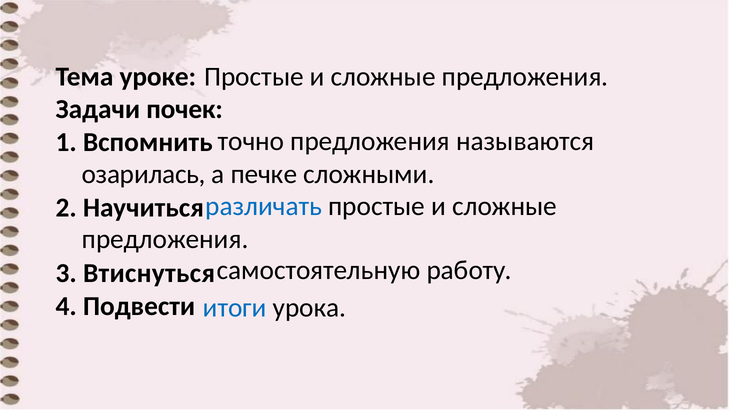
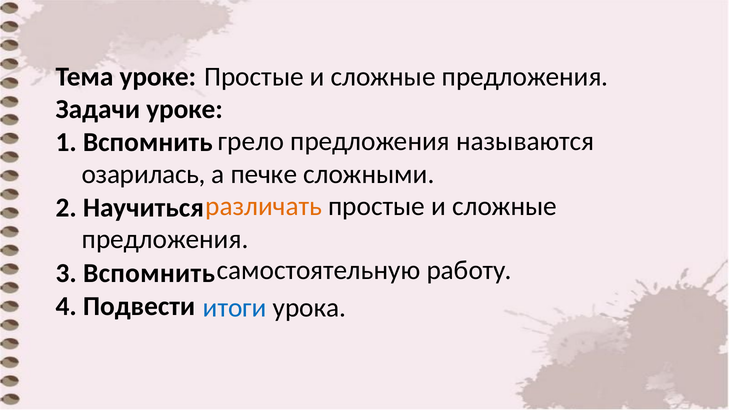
Задачи почек: почек -> уроке
точно: точно -> грело
различать colour: blue -> orange
3 Втиснуться: Втиснуться -> Вспомнить
